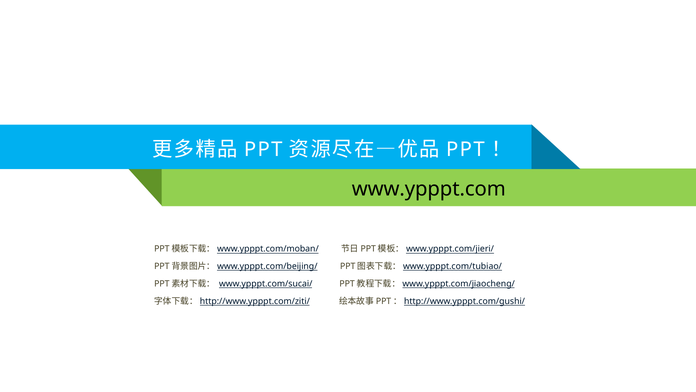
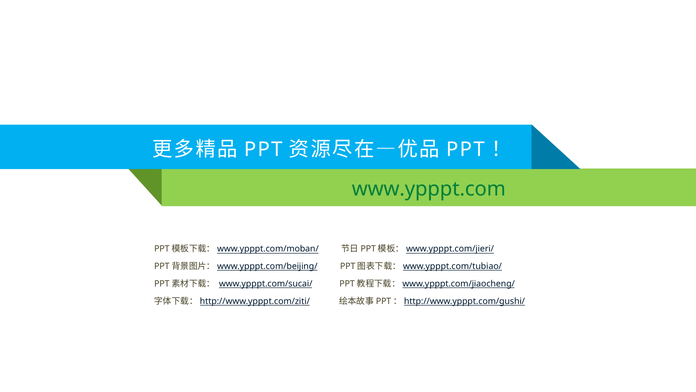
www.ypppt.com colour: black -> green
